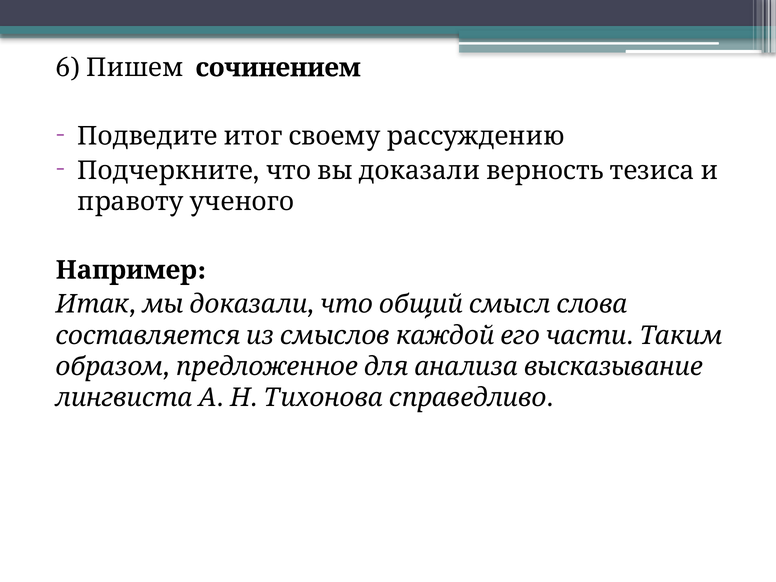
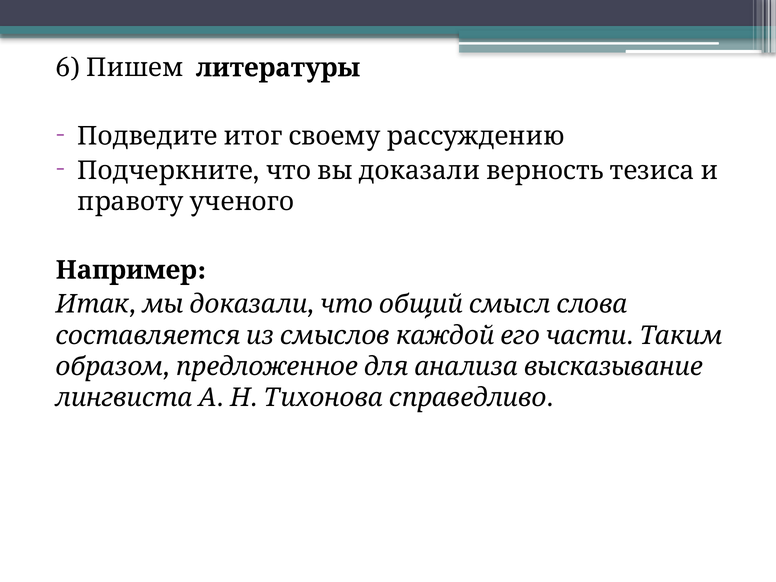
сочинением: сочинением -> литературы
